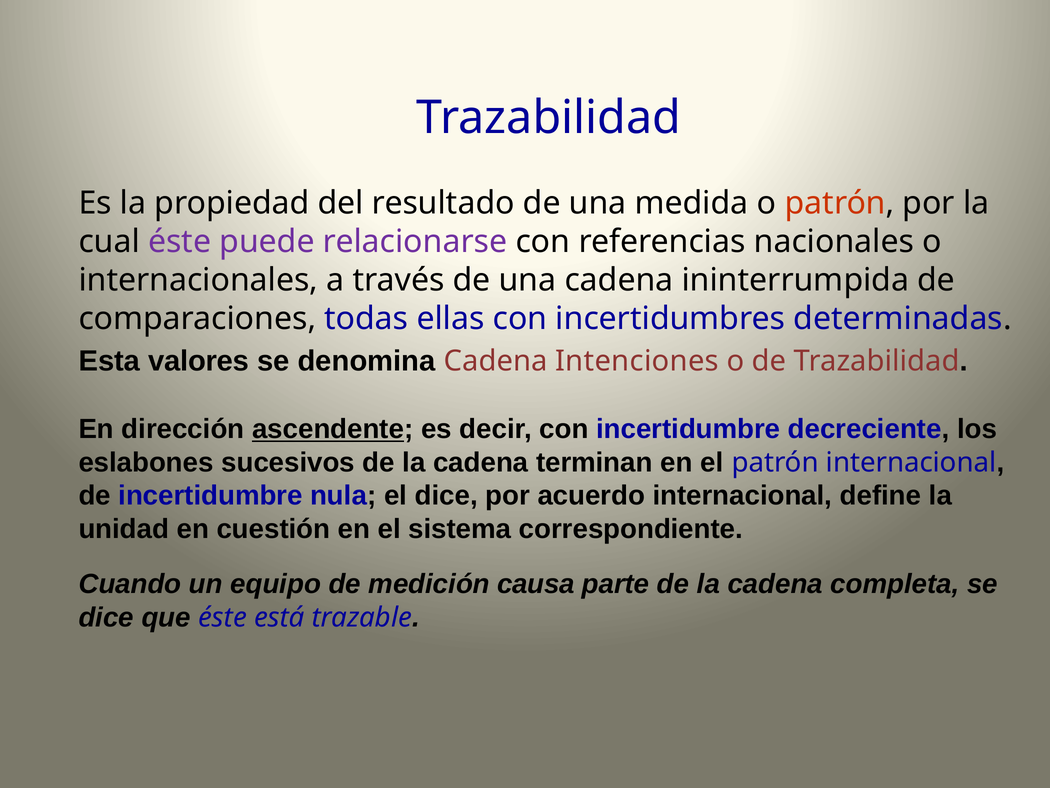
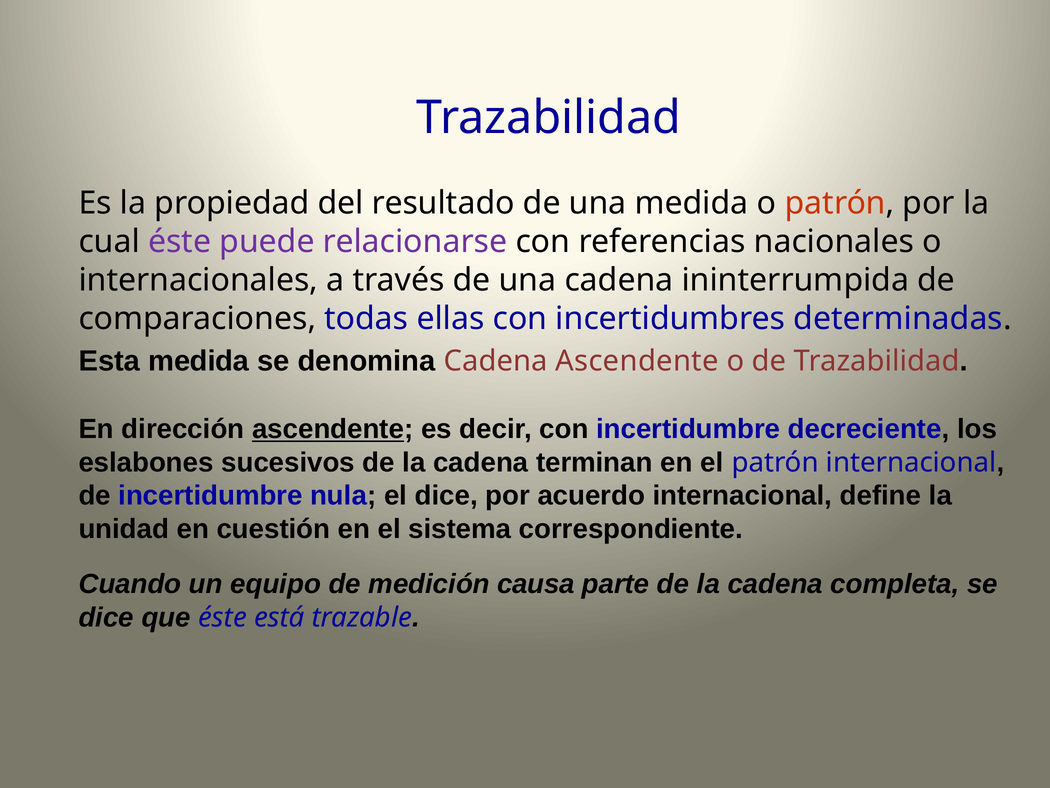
Esta valores: valores -> medida
Cadena Intenciones: Intenciones -> Ascendente
